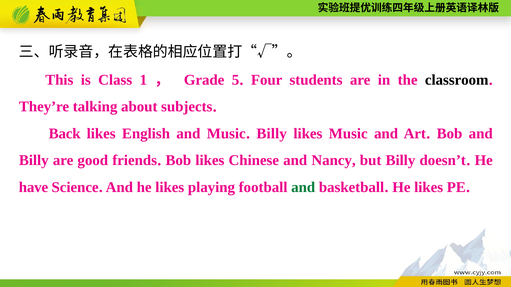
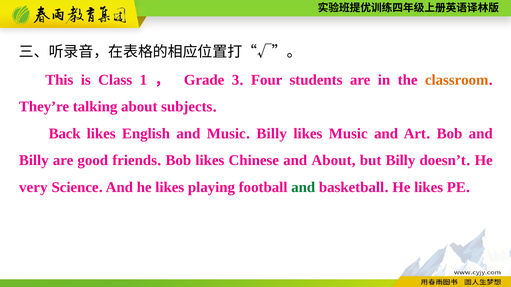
5: 5 -> 3
classroom colour: black -> orange
and Nancy: Nancy -> About
have: have -> very
